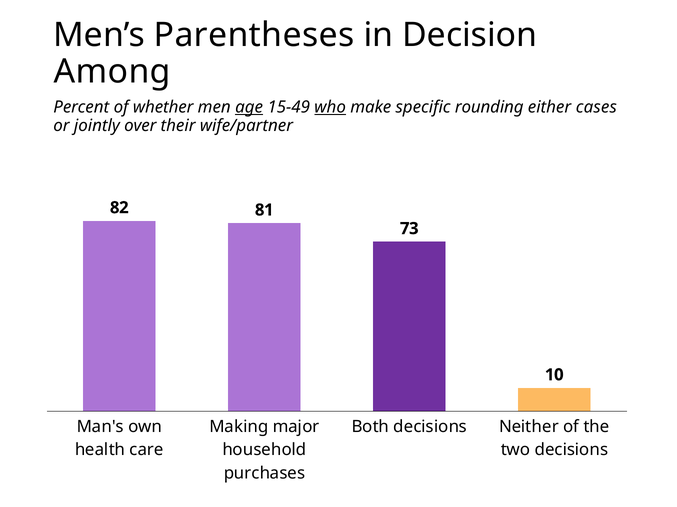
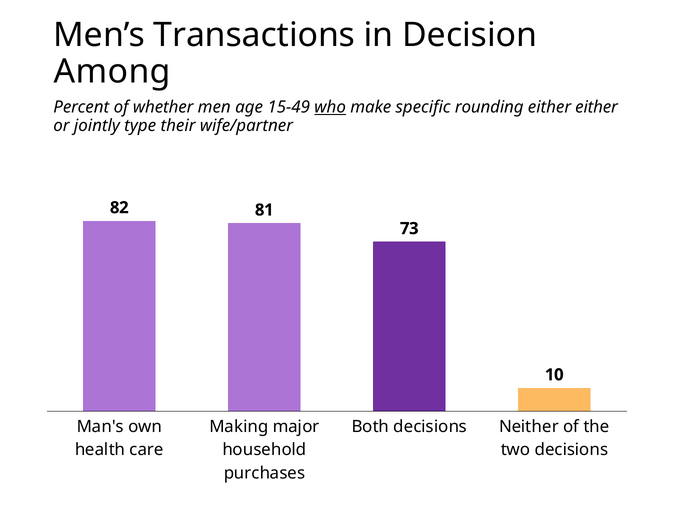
Parentheses: Parentheses -> Transactions
age underline: present -> none
either cases: cases -> either
over: over -> type
